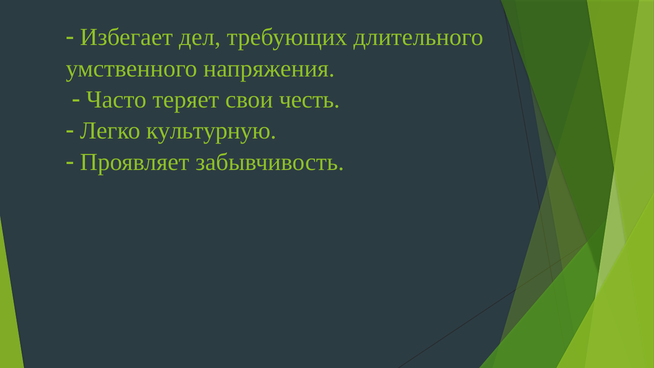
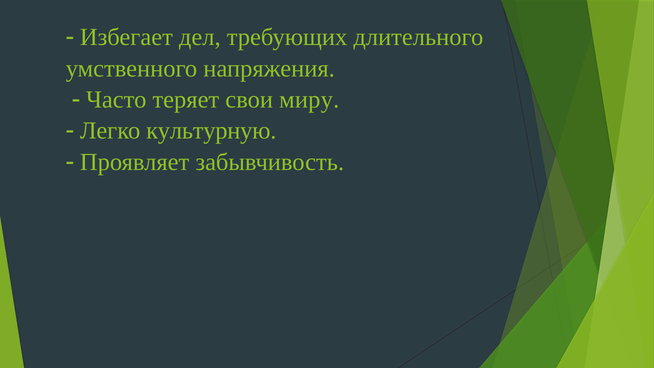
честь: честь -> миру
